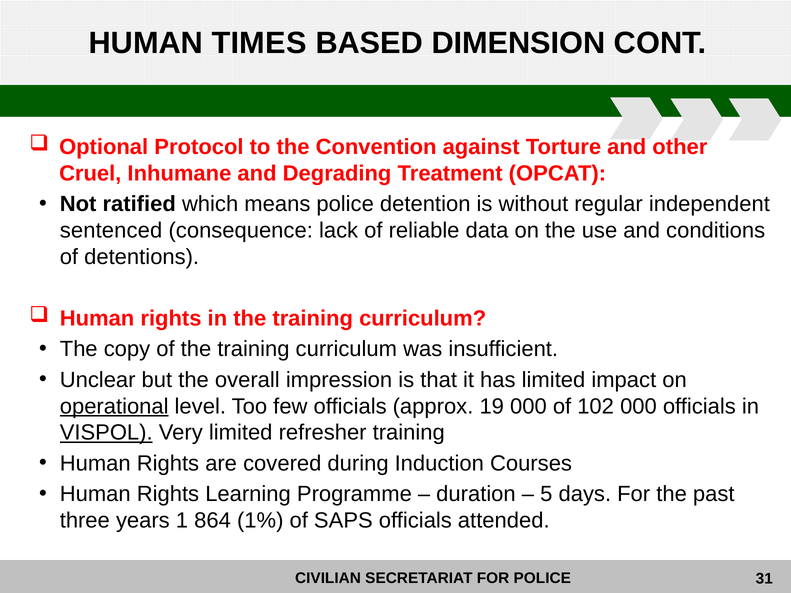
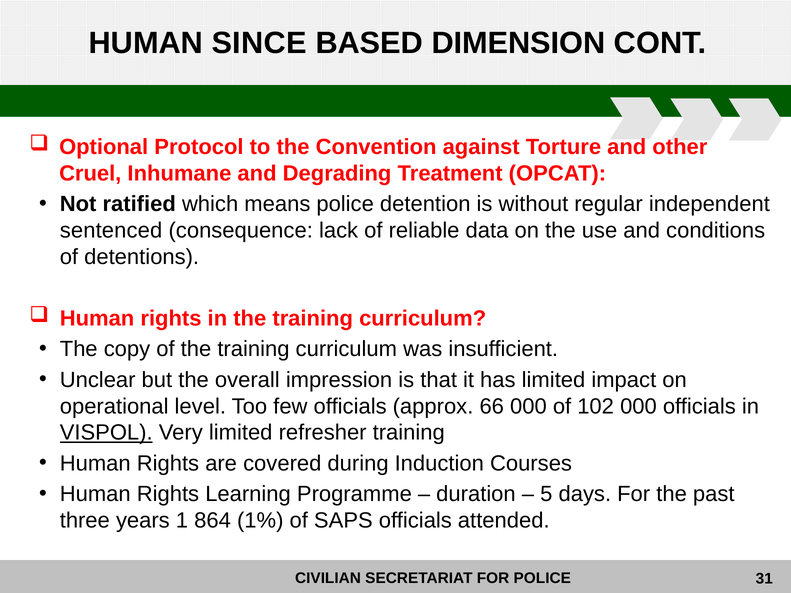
TIMES: TIMES -> SINCE
operational underline: present -> none
19: 19 -> 66
